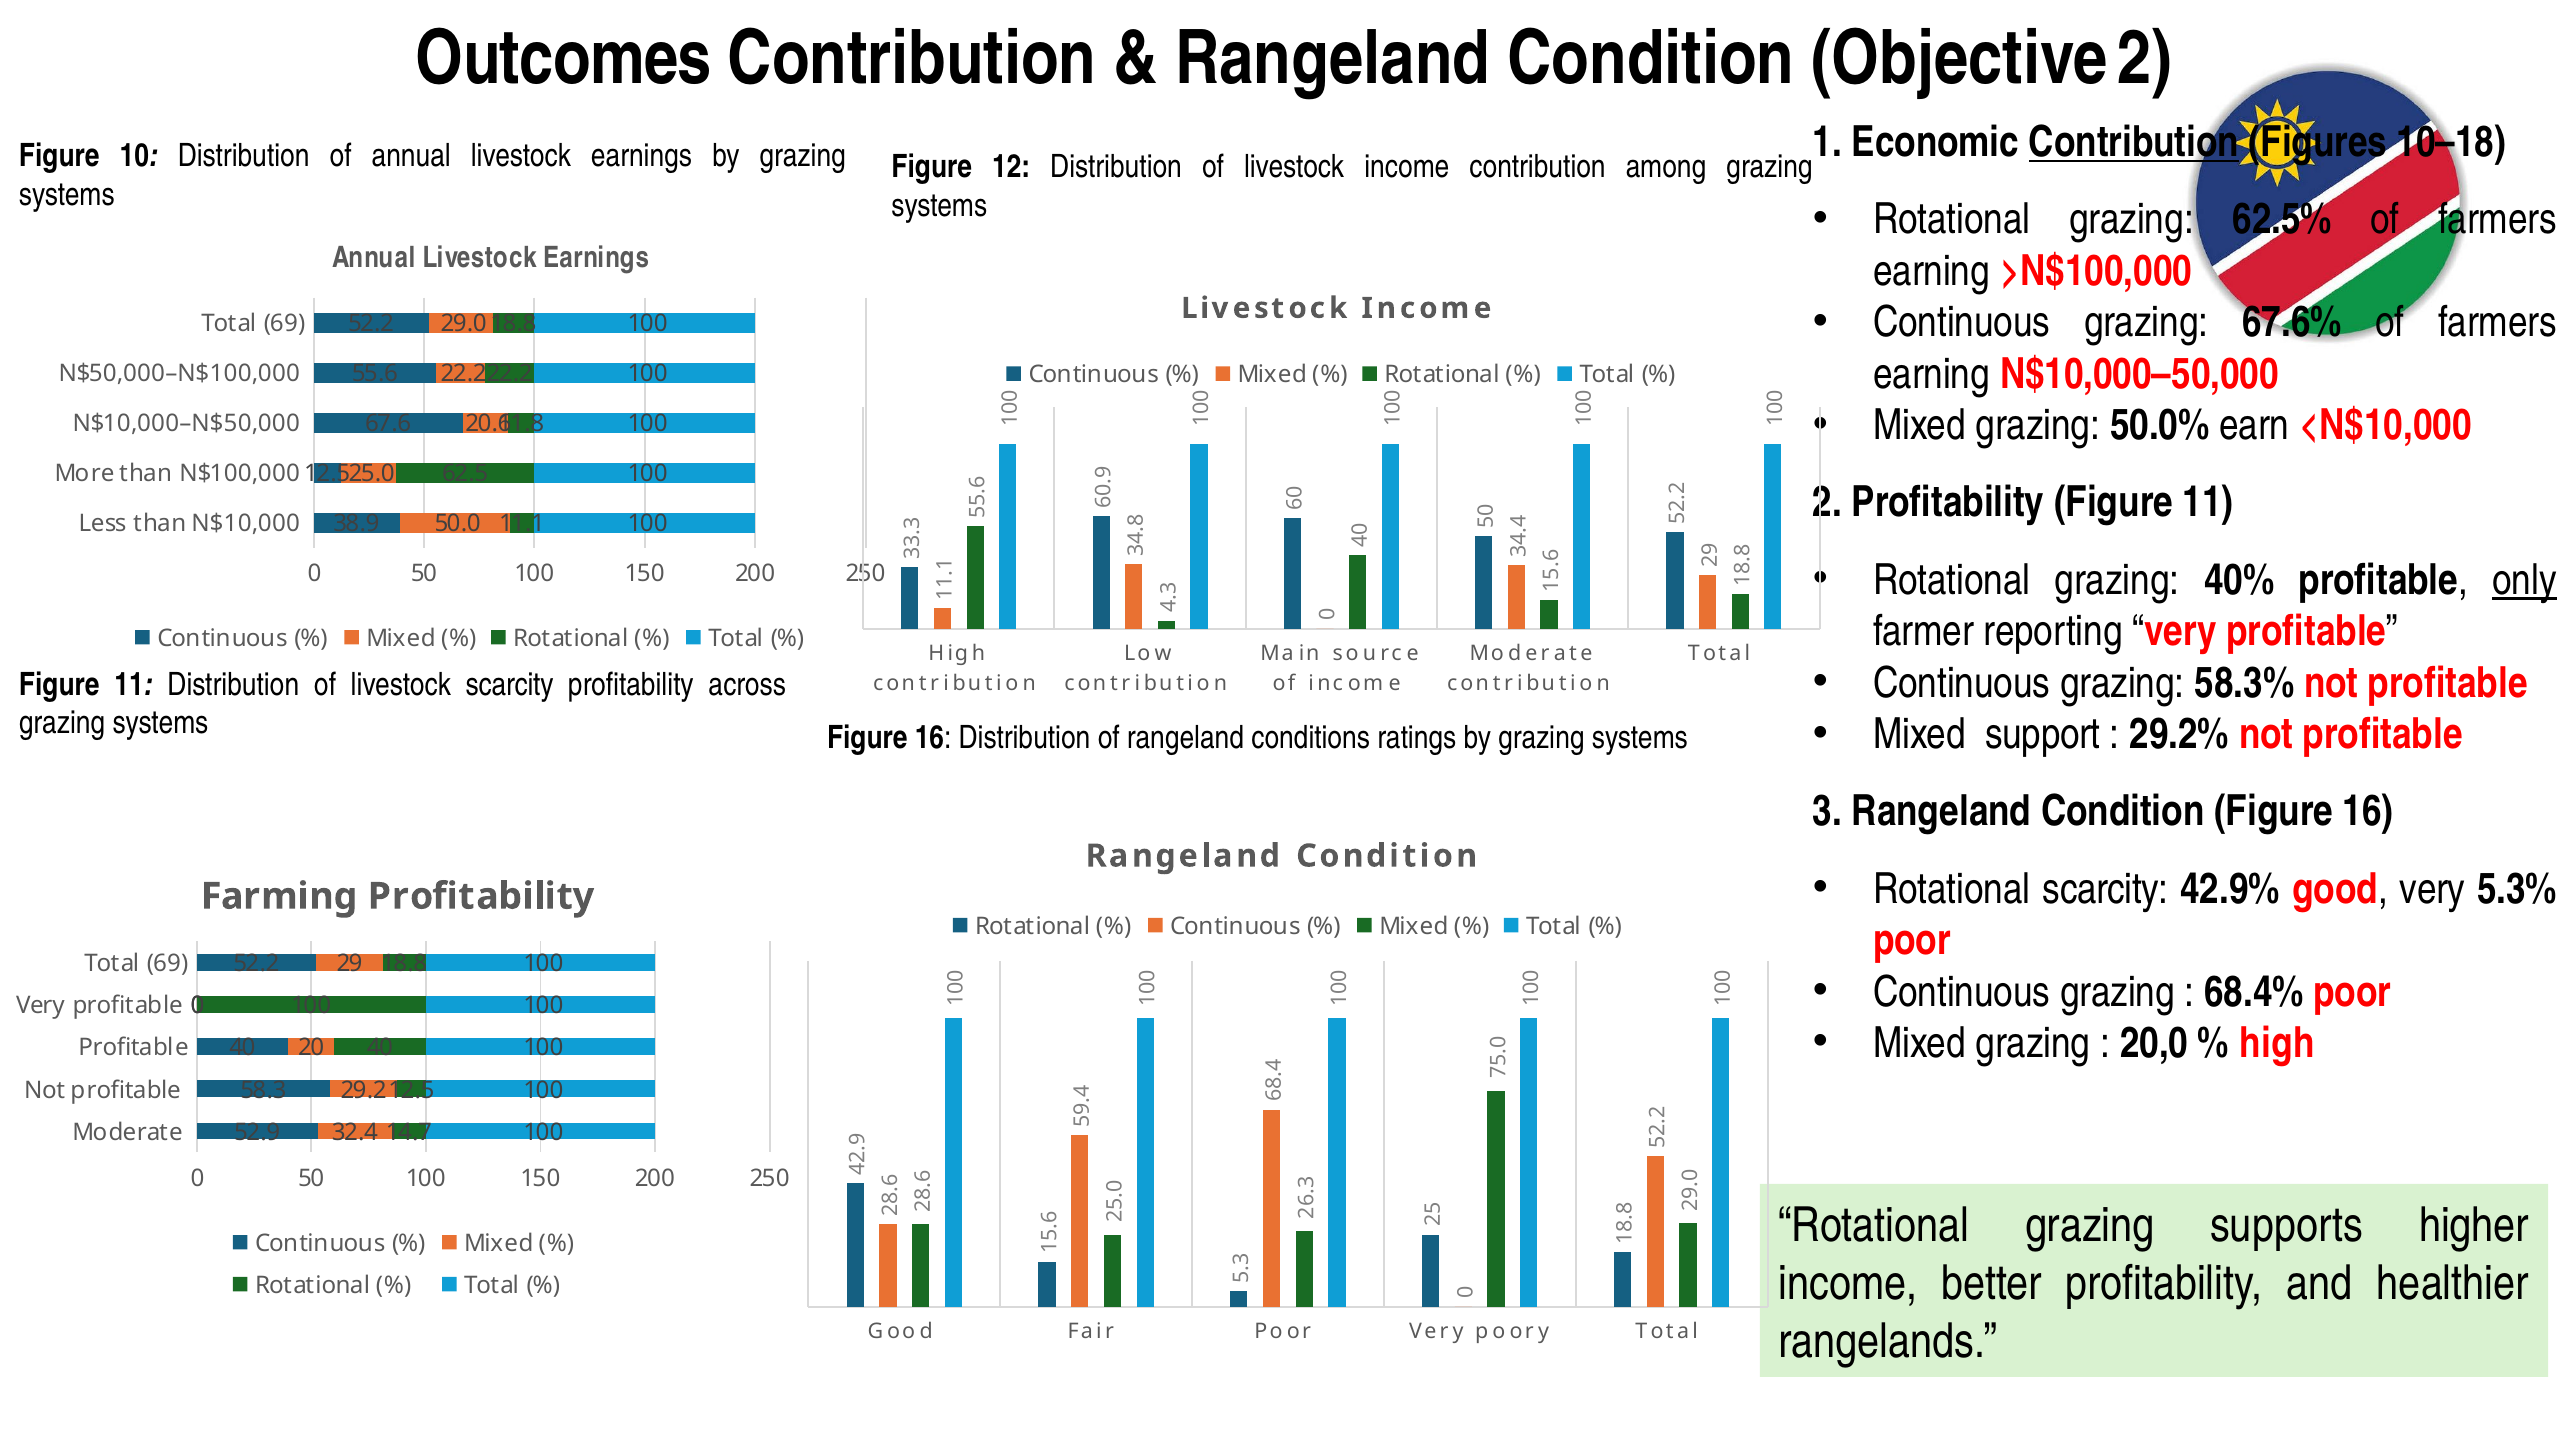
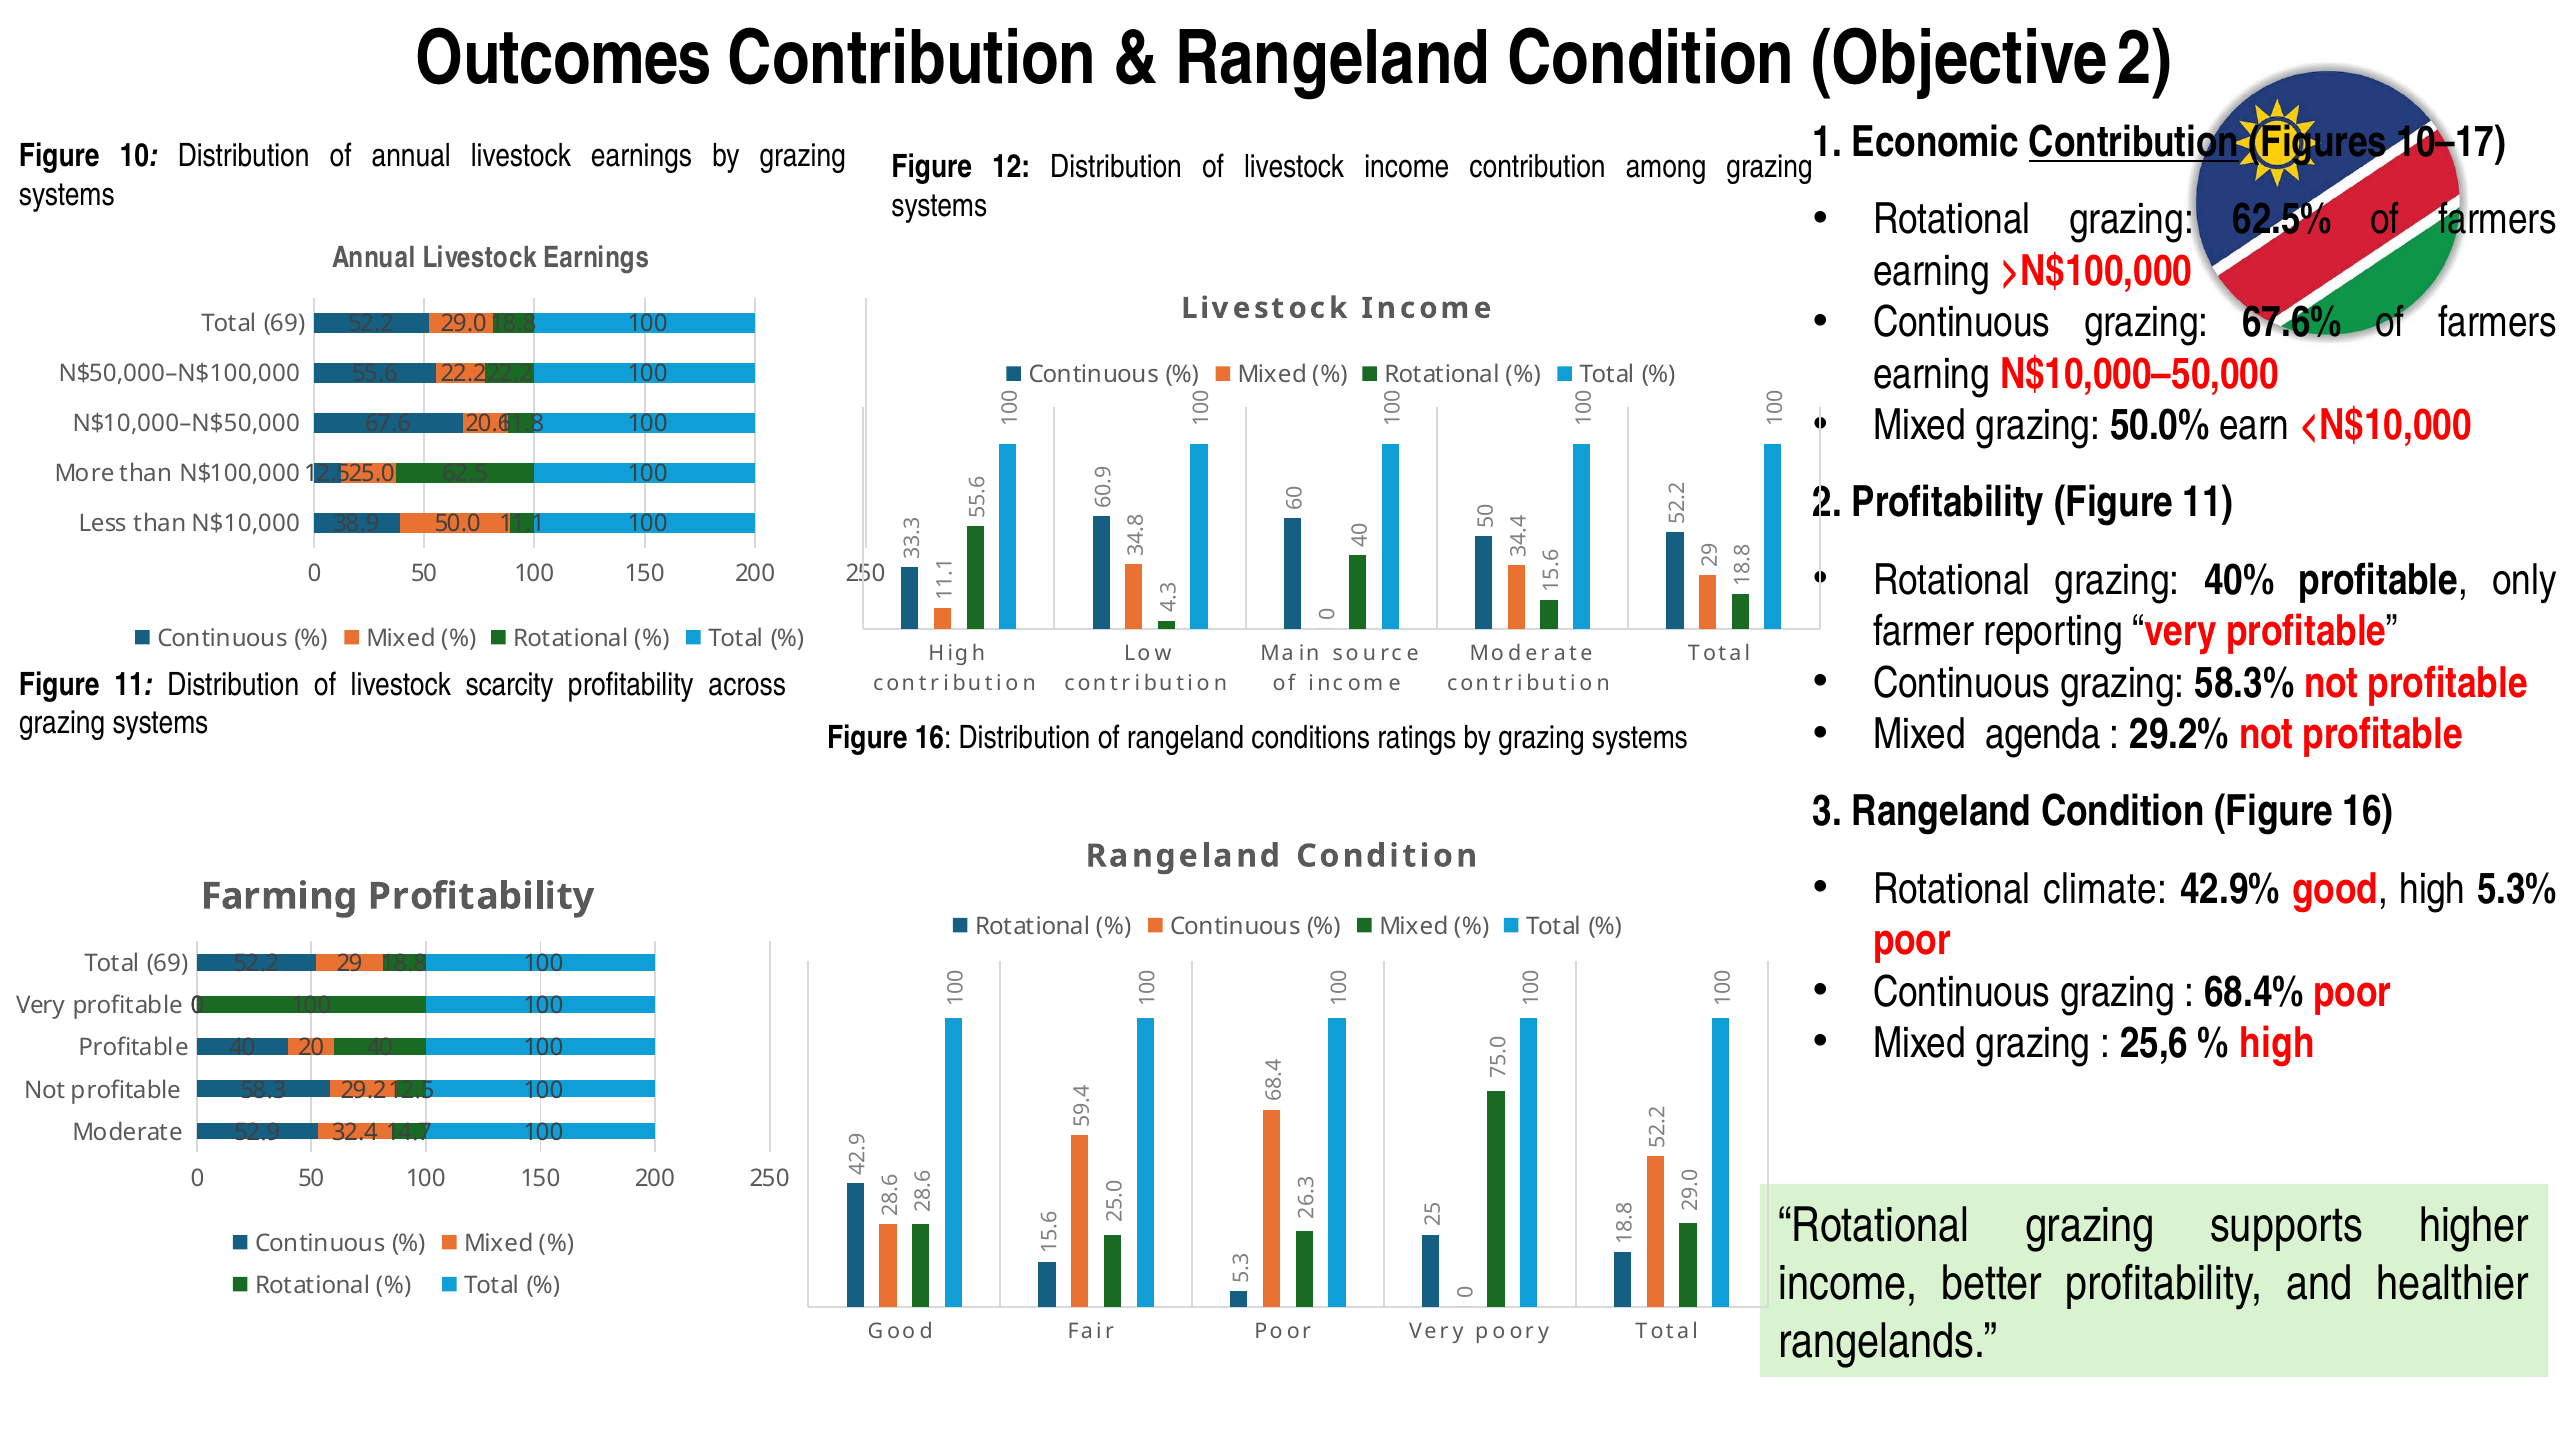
10–18: 10–18 -> 10–17
only underline: present -> none
support: support -> agenda
Rotational scarcity: scarcity -> climate
good very: very -> high
20,0: 20,0 -> 25,6
